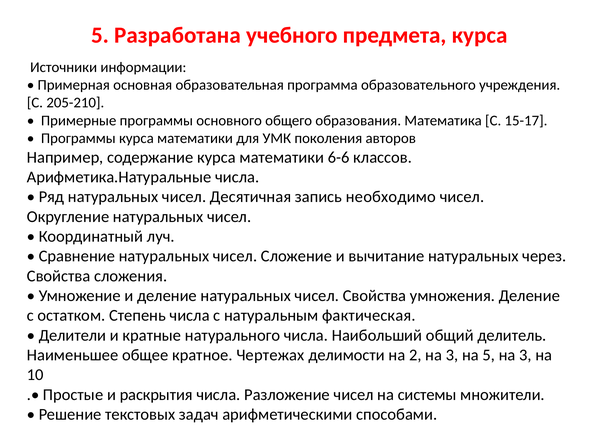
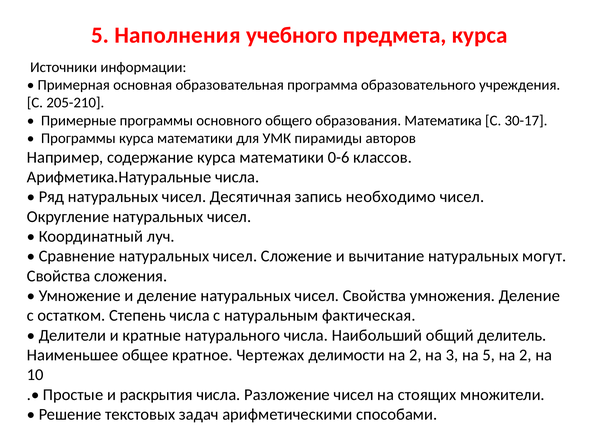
Разработана: Разработана -> Наполнения
15-17: 15-17 -> 30-17
поколения: поколения -> пирамиды
6-6: 6-6 -> 0-6
через: через -> могут
5 на 3: 3 -> 2
системы: системы -> стоящих
